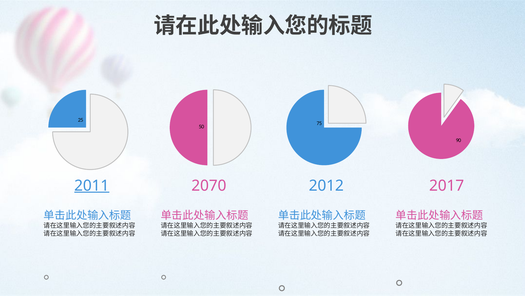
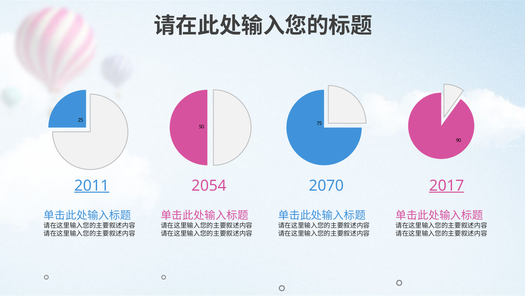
2070: 2070 -> 2054
2012: 2012 -> 2070
2017 underline: none -> present
